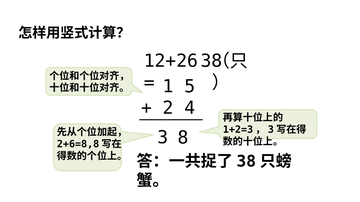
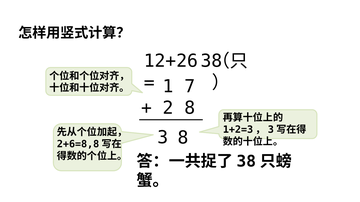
5: 5 -> 7
2 4: 4 -> 8
